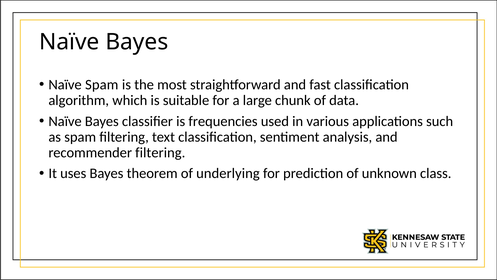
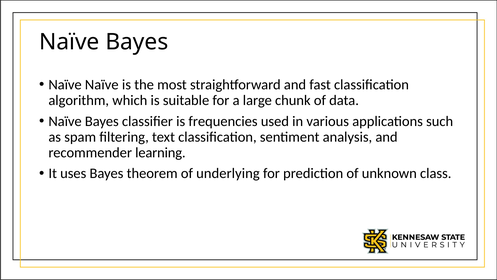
Naïve Spam: Spam -> Naïve
recommender filtering: filtering -> learning
